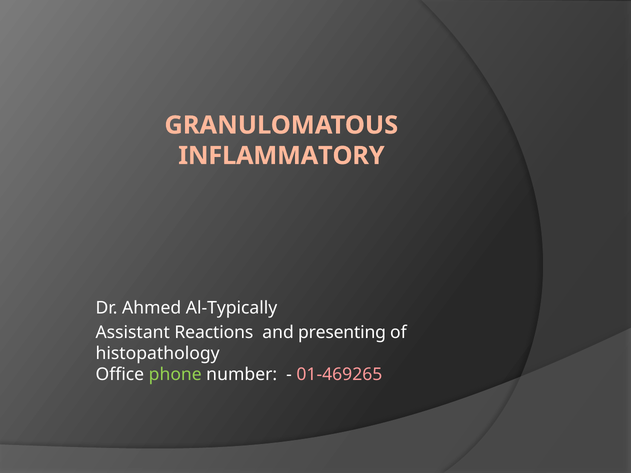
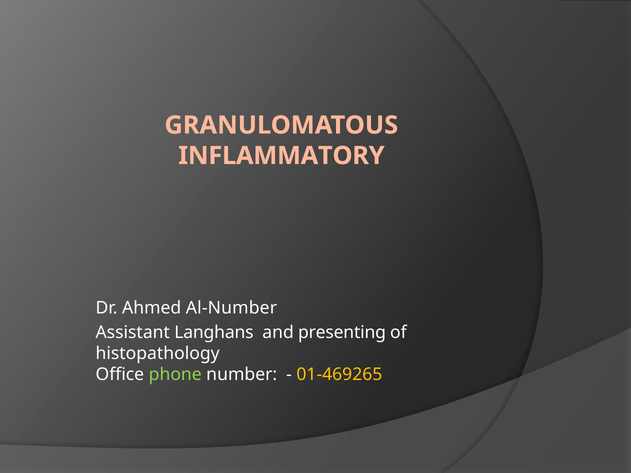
Al-Typically: Al-Typically -> Al-Number
Reactions: Reactions -> Langhans
01-469265 colour: pink -> yellow
